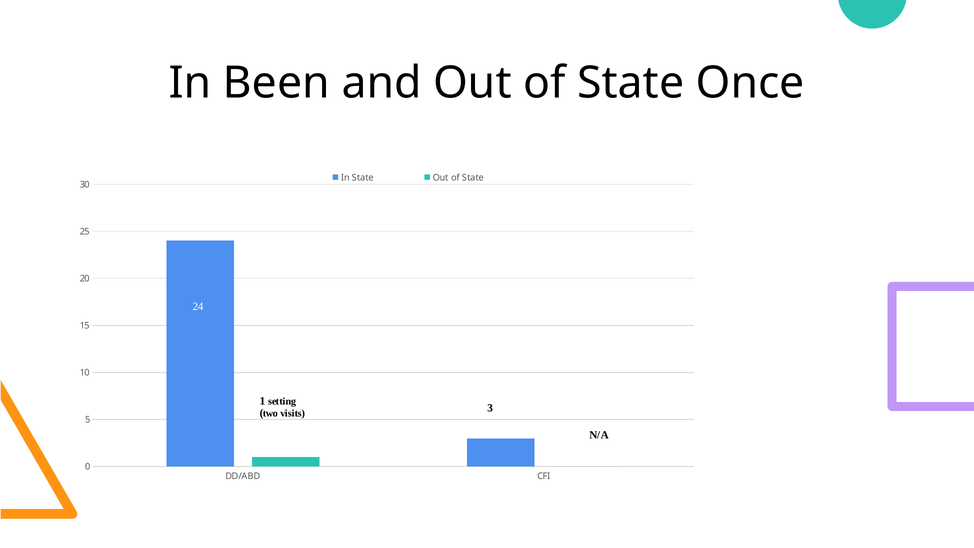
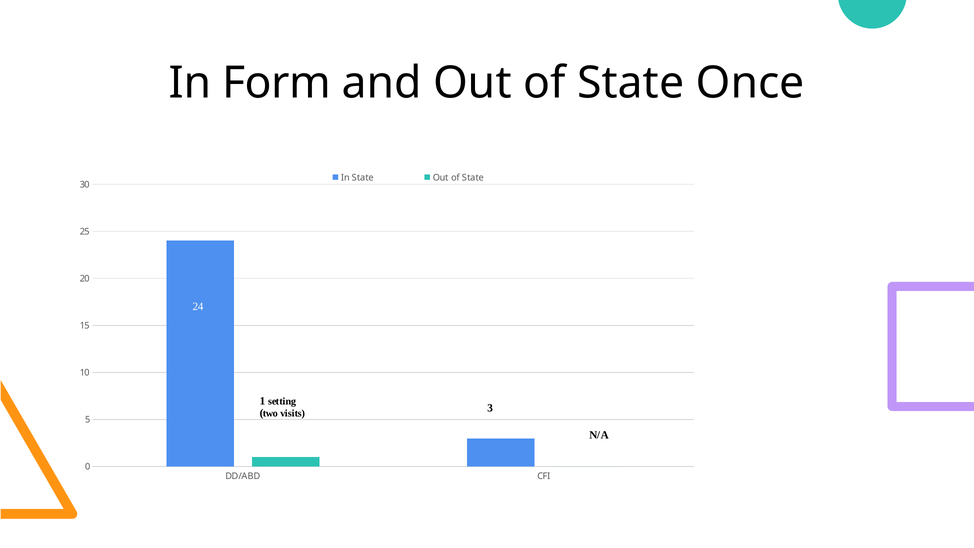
Been: Been -> Form
